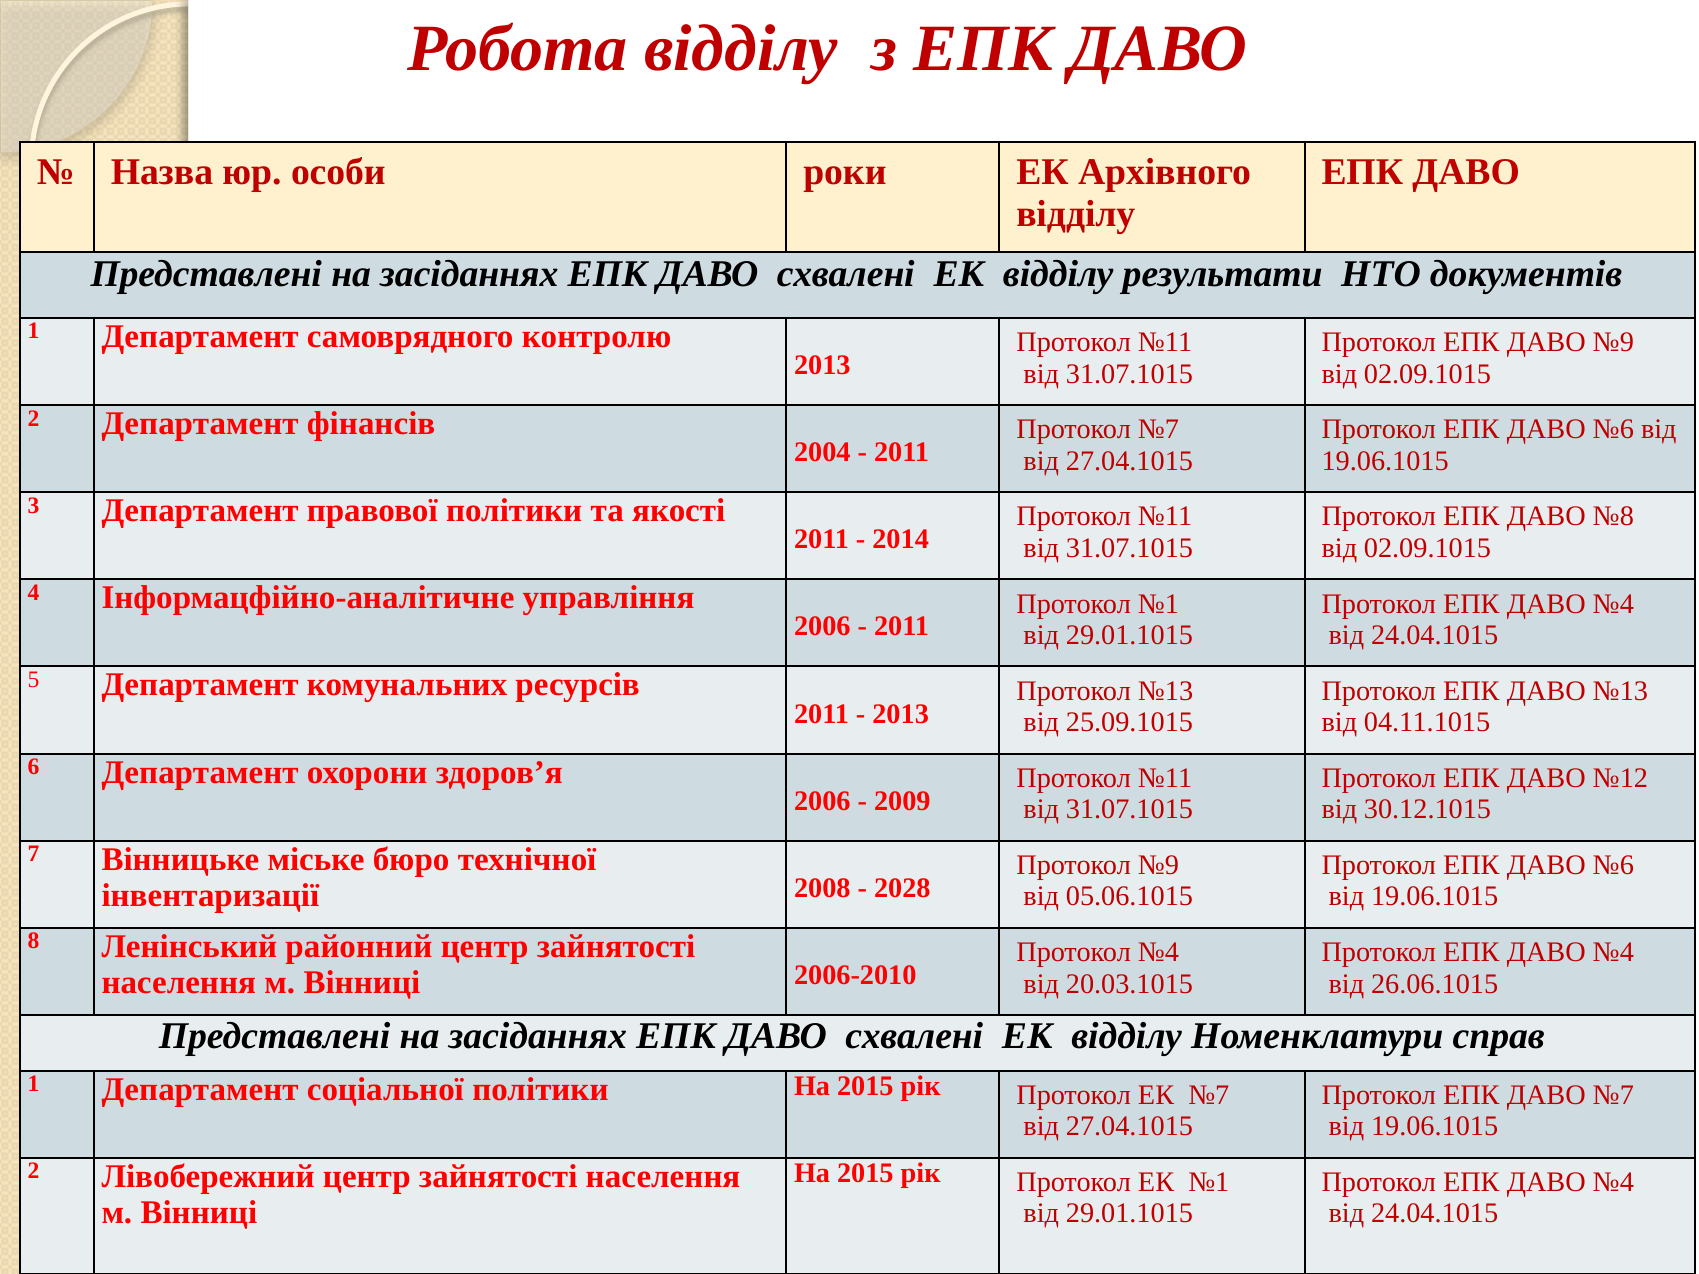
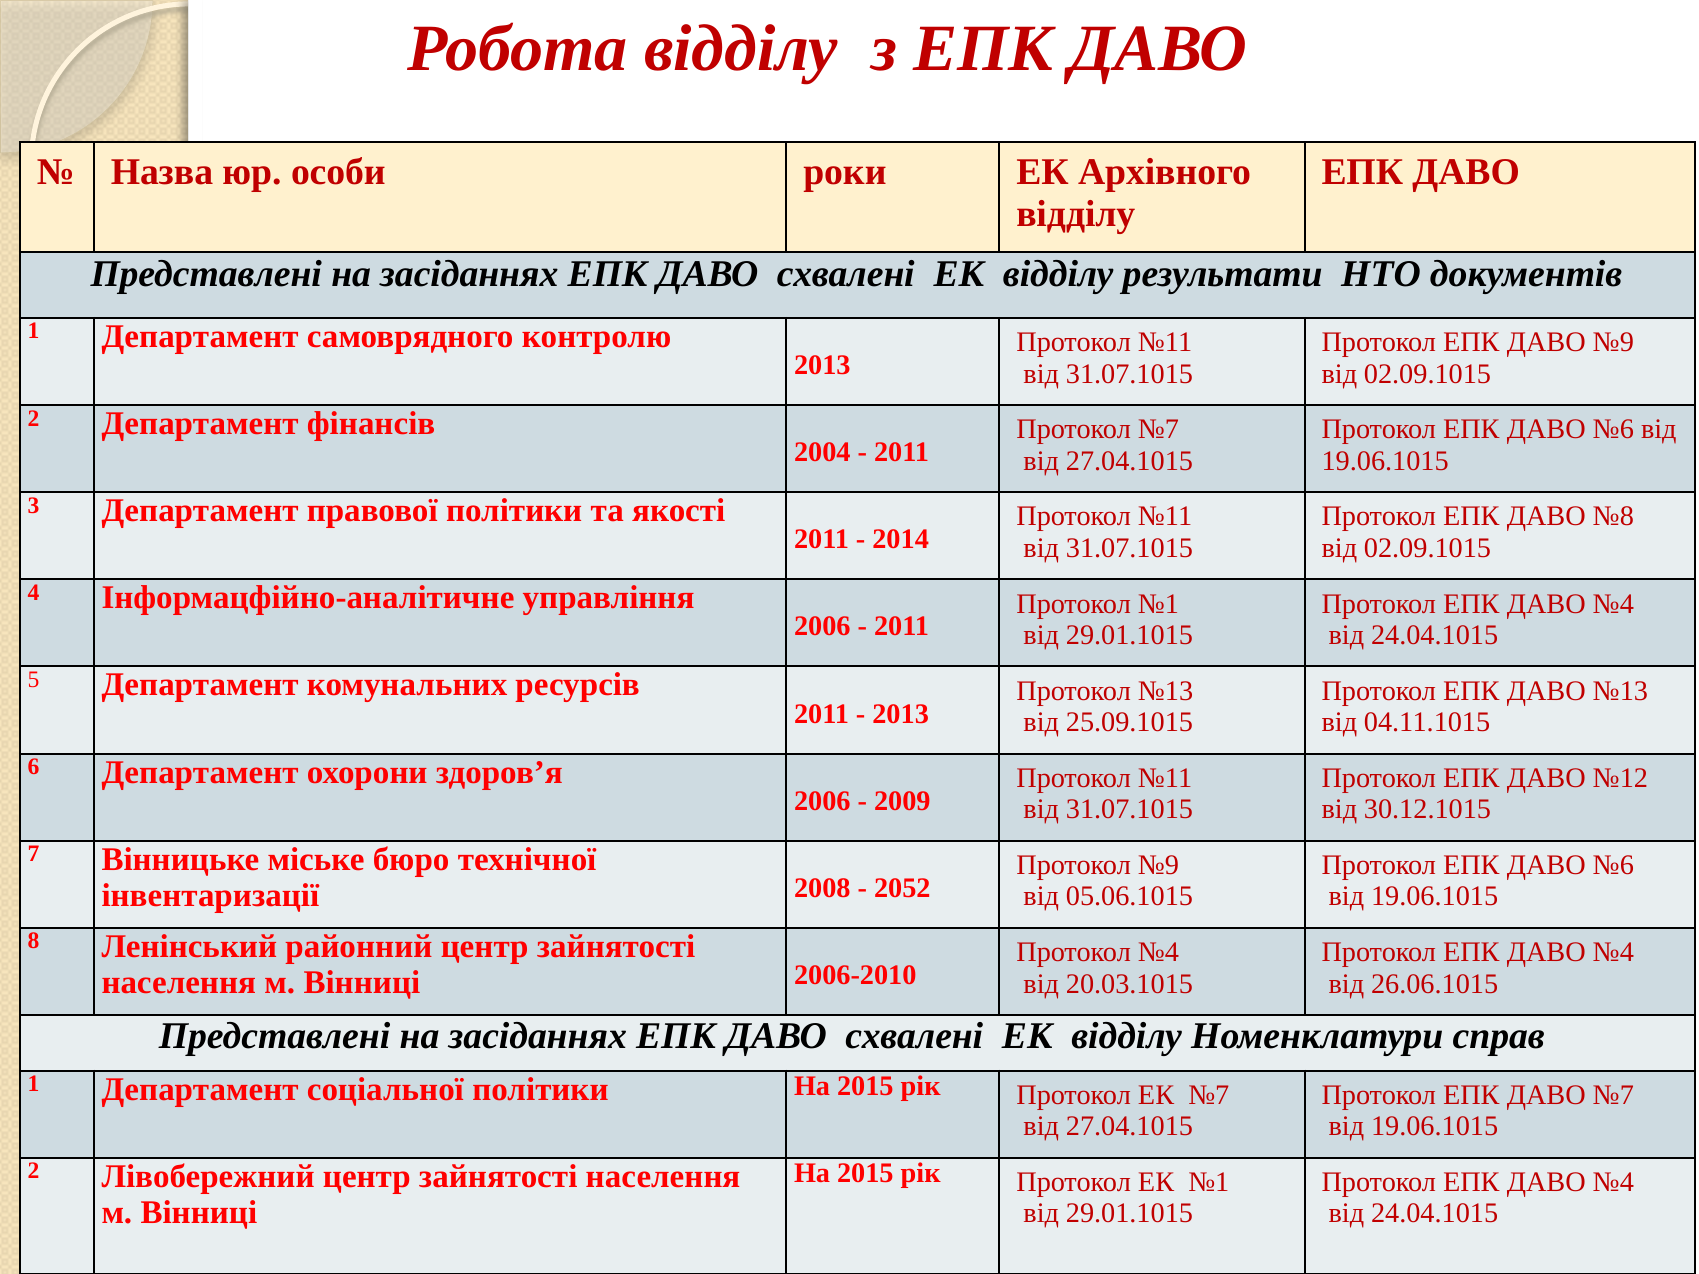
2028: 2028 -> 2052
